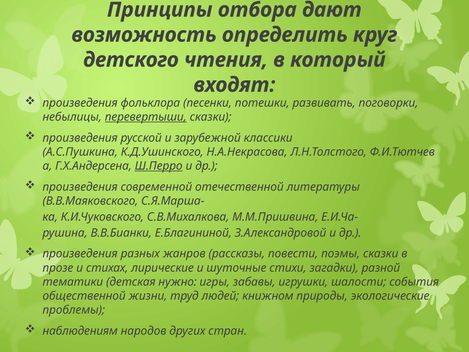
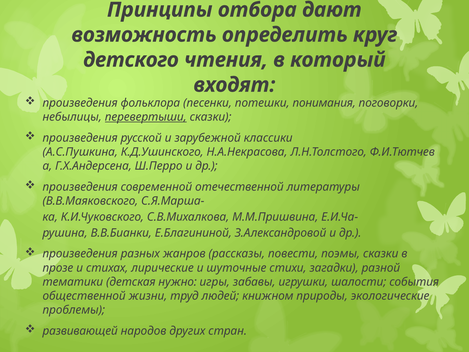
развивать: развивать -> понимания
Ш.Перро underline: present -> none
наблюдениям: наблюдениям -> развивающей
